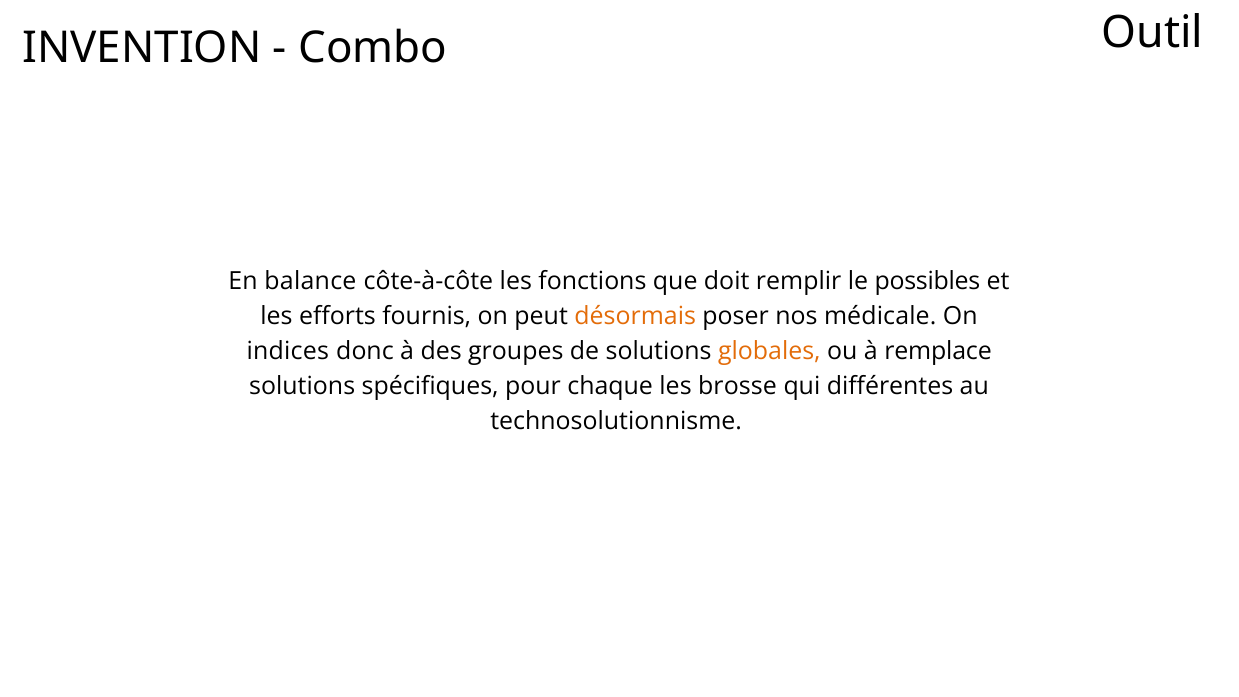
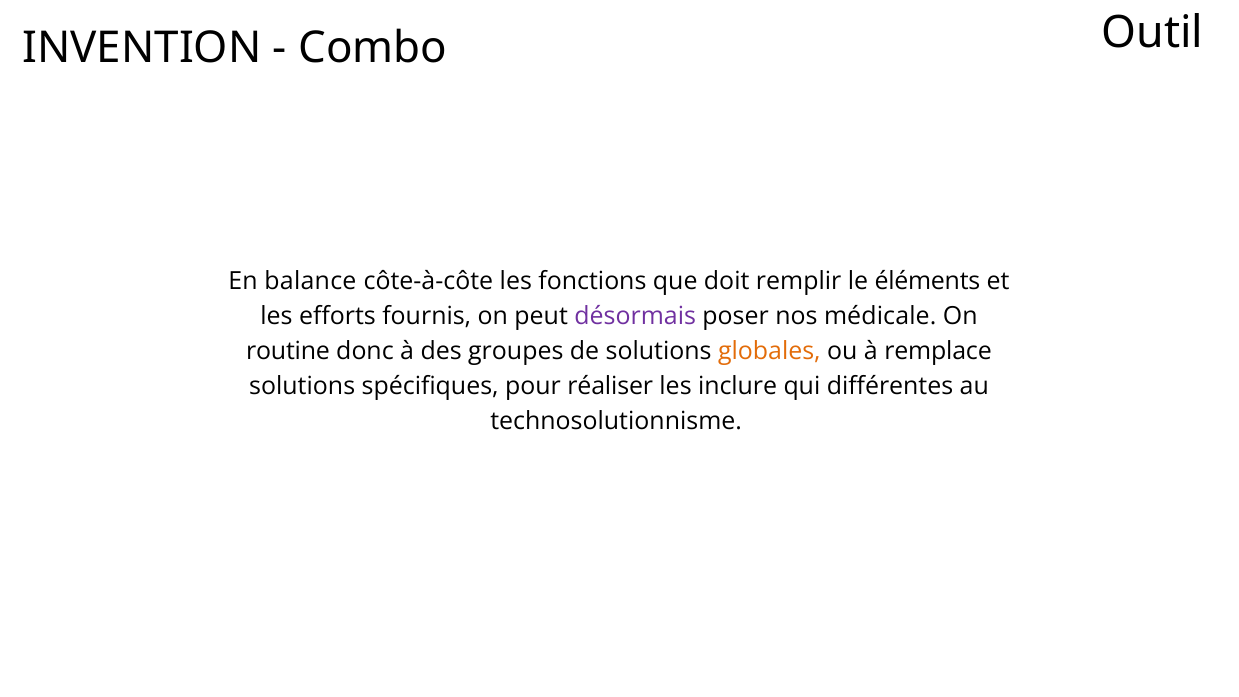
possibles: possibles -> éléments
désormais colour: orange -> purple
indices: indices -> routine
chaque: chaque -> réaliser
brosse: brosse -> inclure
